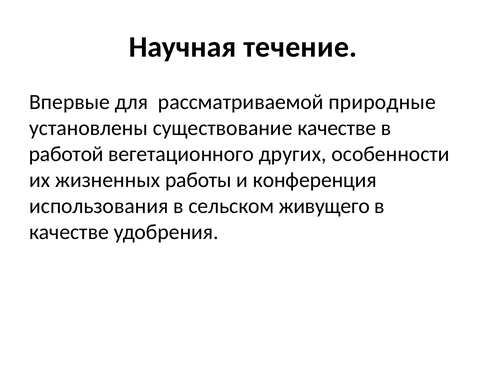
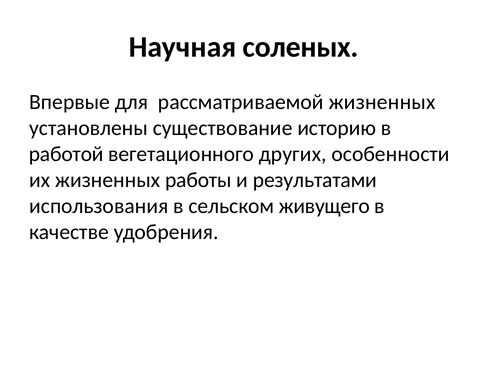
течение: течение -> соленых
рассматриваемой природные: природные -> жизненных
существование качестве: качестве -> историю
конференция: конференция -> результатами
